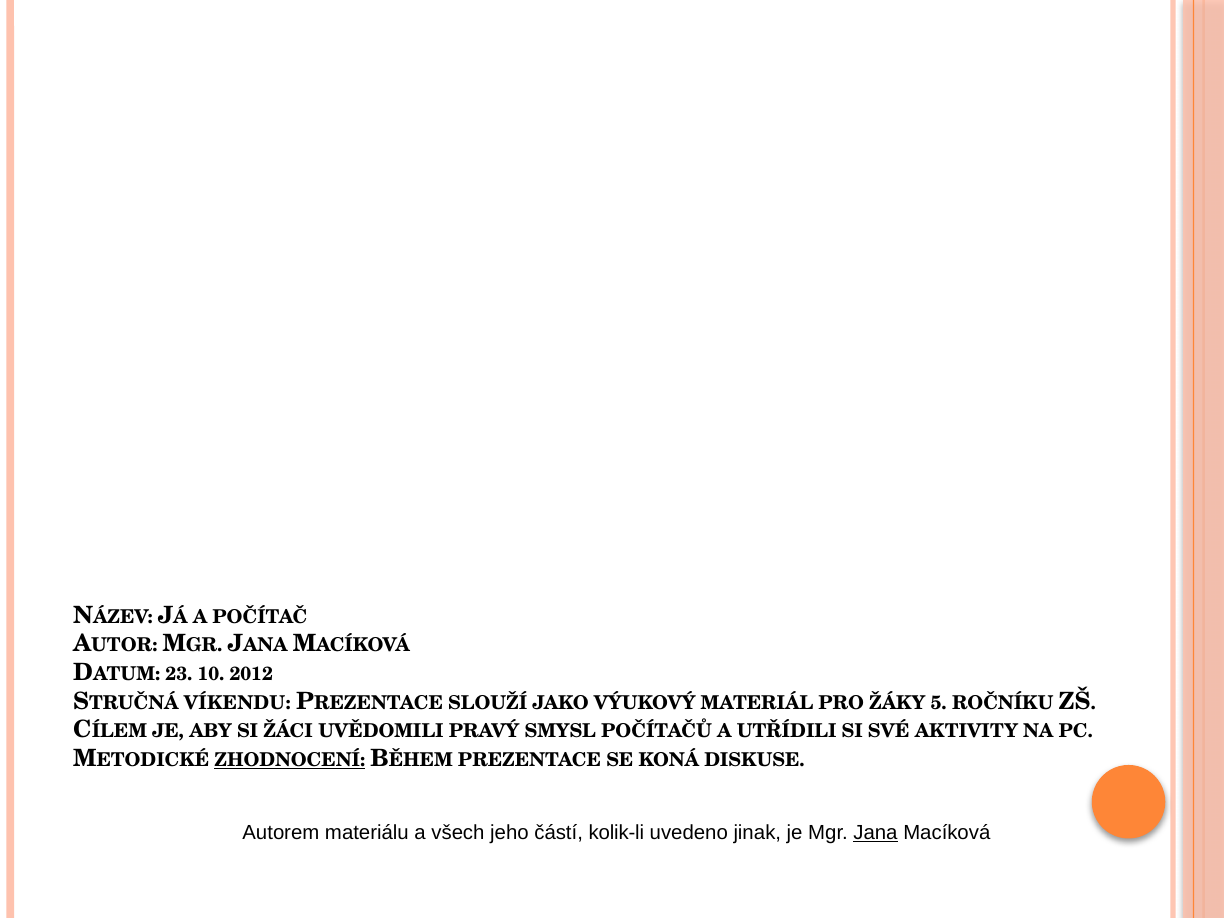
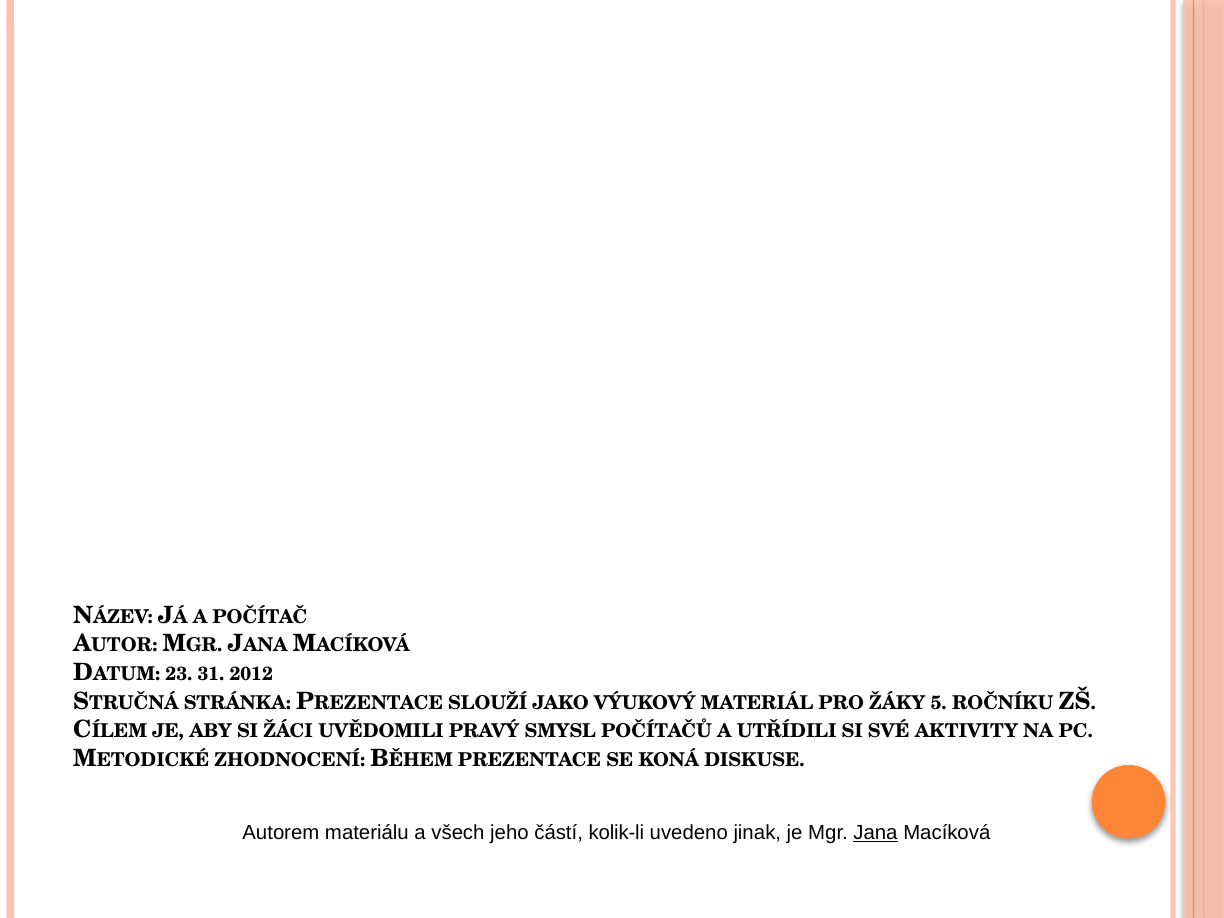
10: 10 -> 31
VÍKENDU: VÍKENDU -> STRÁNKA
ZHODNOCENÍ underline: present -> none
